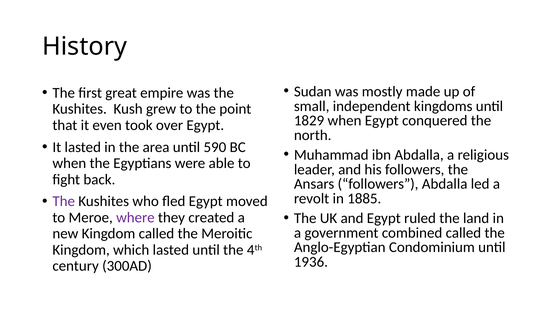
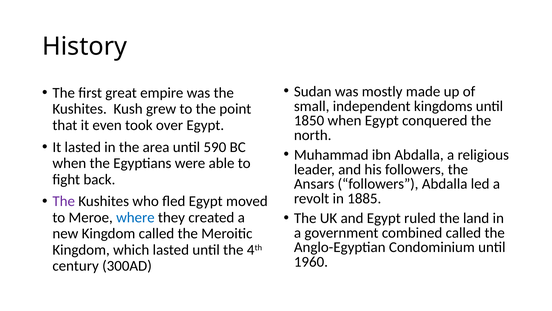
1829: 1829 -> 1850
where colour: purple -> blue
1936: 1936 -> 1960
